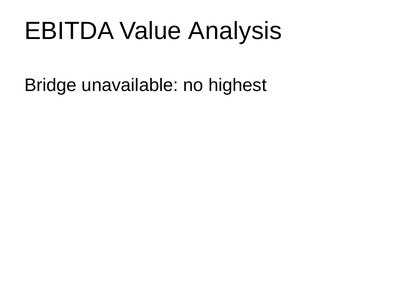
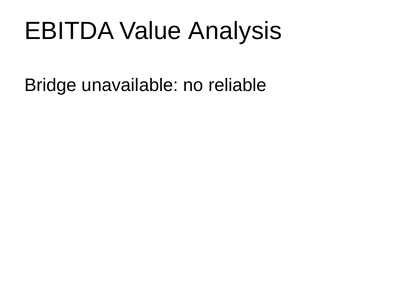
highest: highest -> reliable
